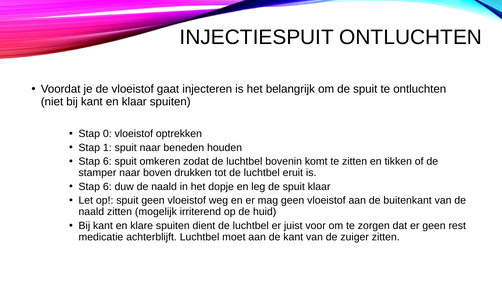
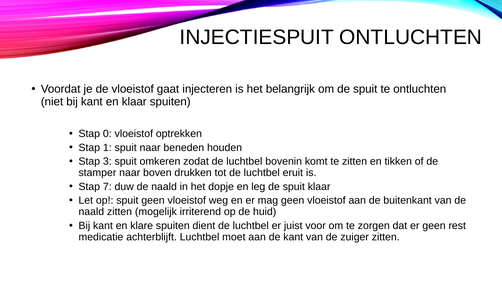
6 at (107, 162): 6 -> 3
6 at (107, 187): 6 -> 7
